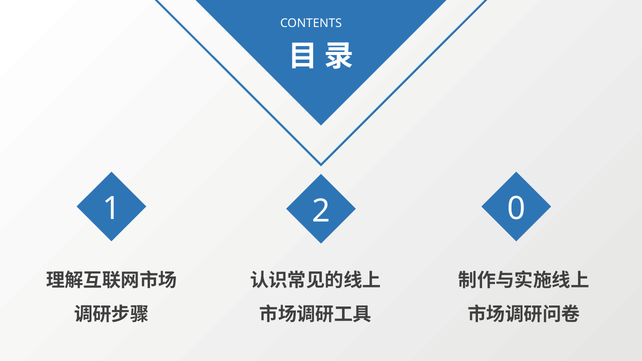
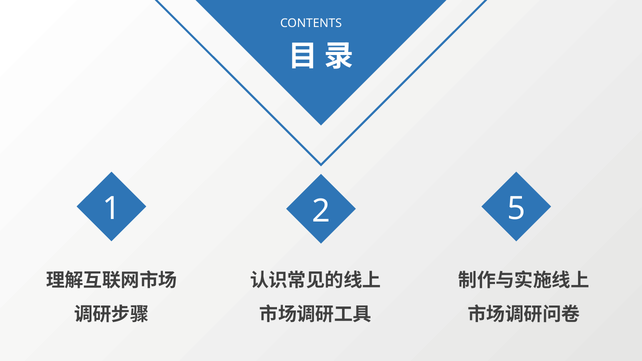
0: 0 -> 5
